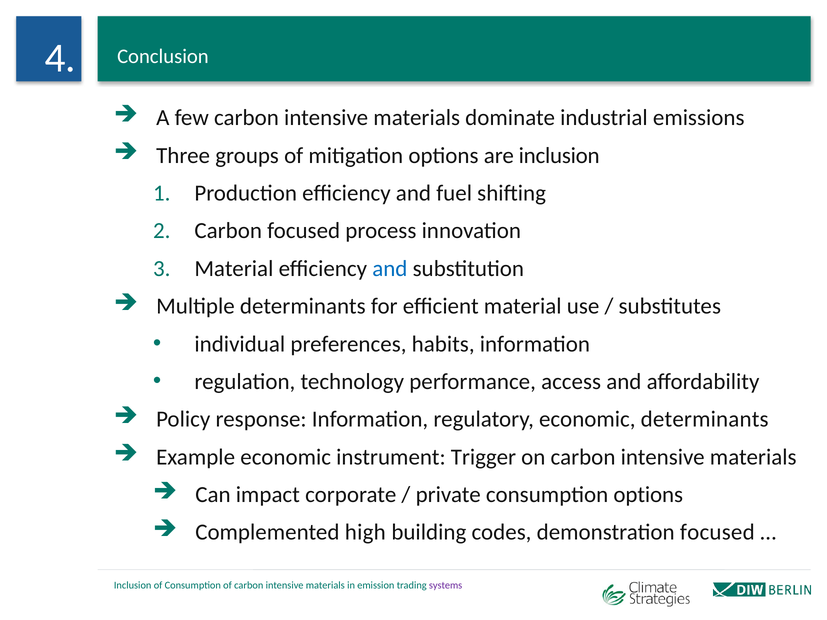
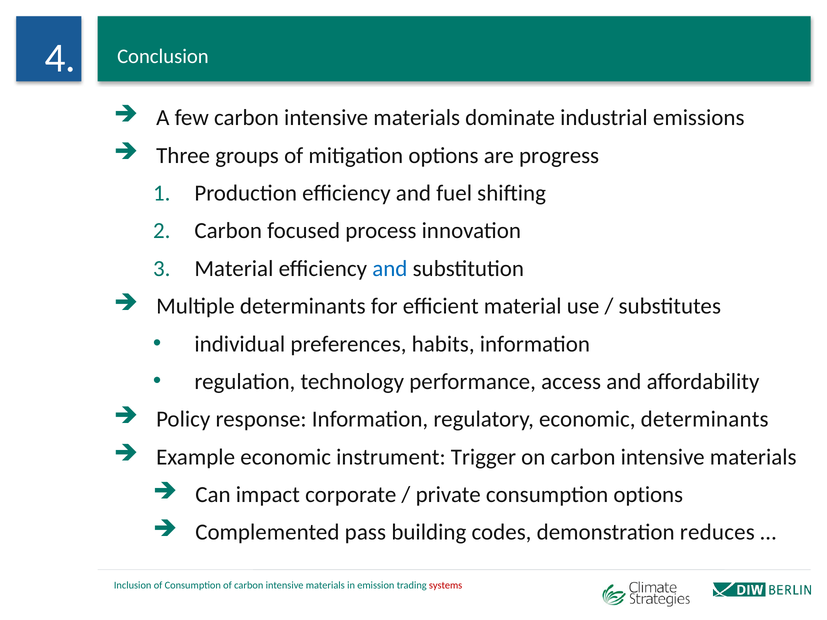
are inclusion: inclusion -> progress
high: high -> pass
demonstration focused: focused -> reduces
systems colour: purple -> red
